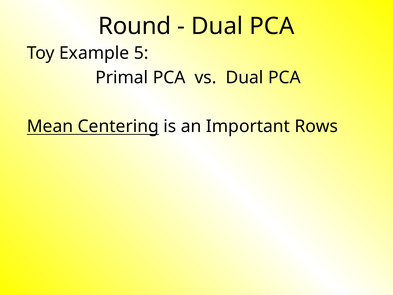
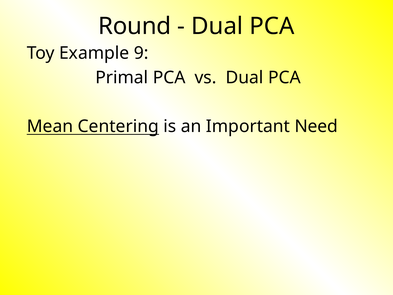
5: 5 -> 9
Rows: Rows -> Need
